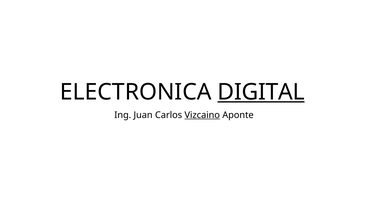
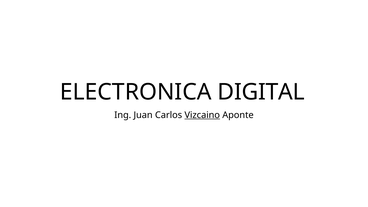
DIGITAL underline: present -> none
